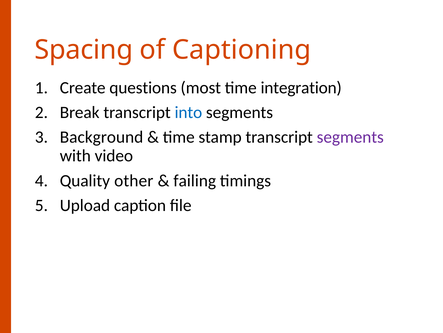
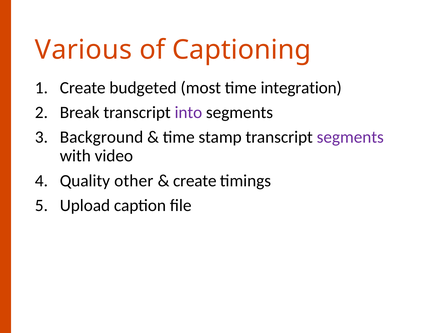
Spacing: Spacing -> Various
questions: questions -> budgeted
into colour: blue -> purple
failing at (195, 180): failing -> create
